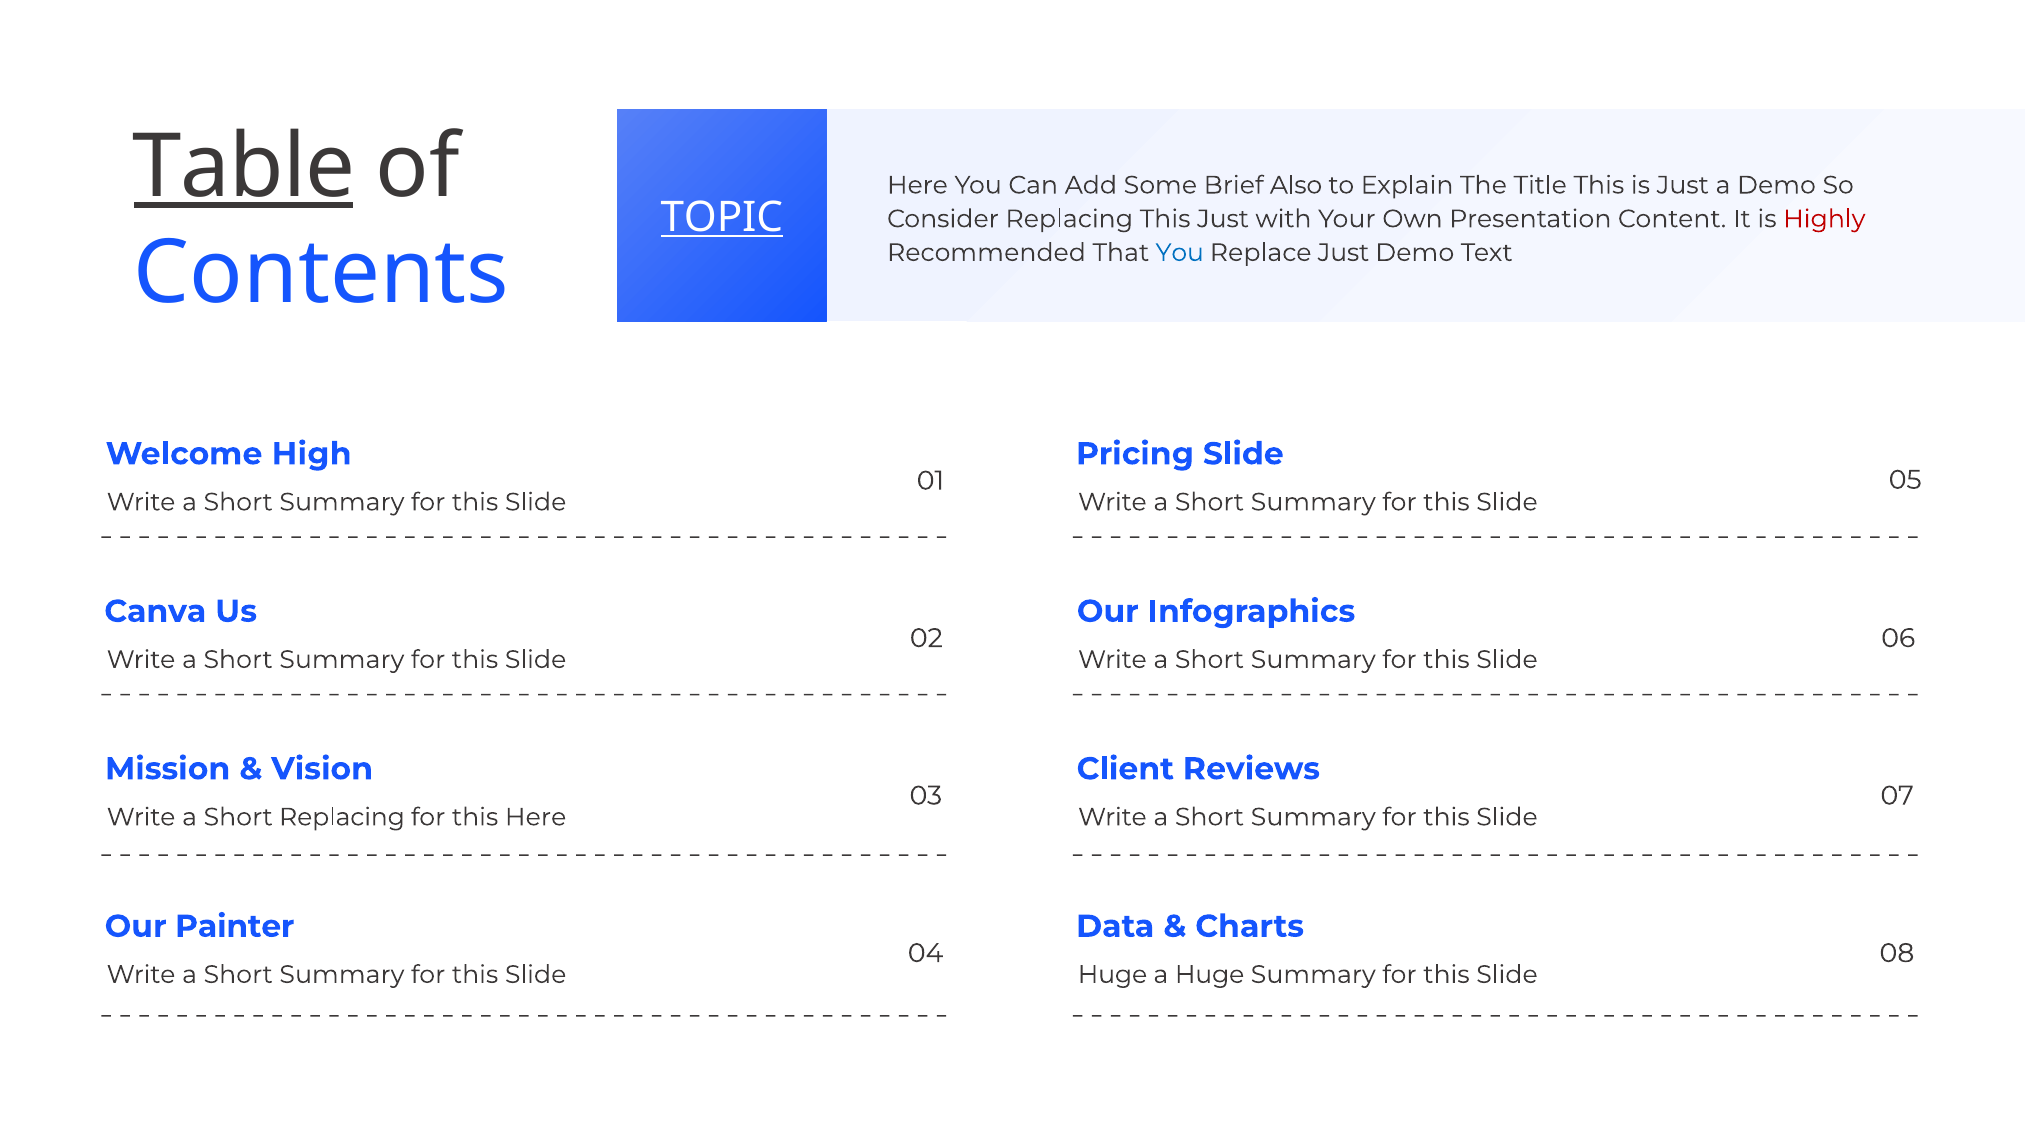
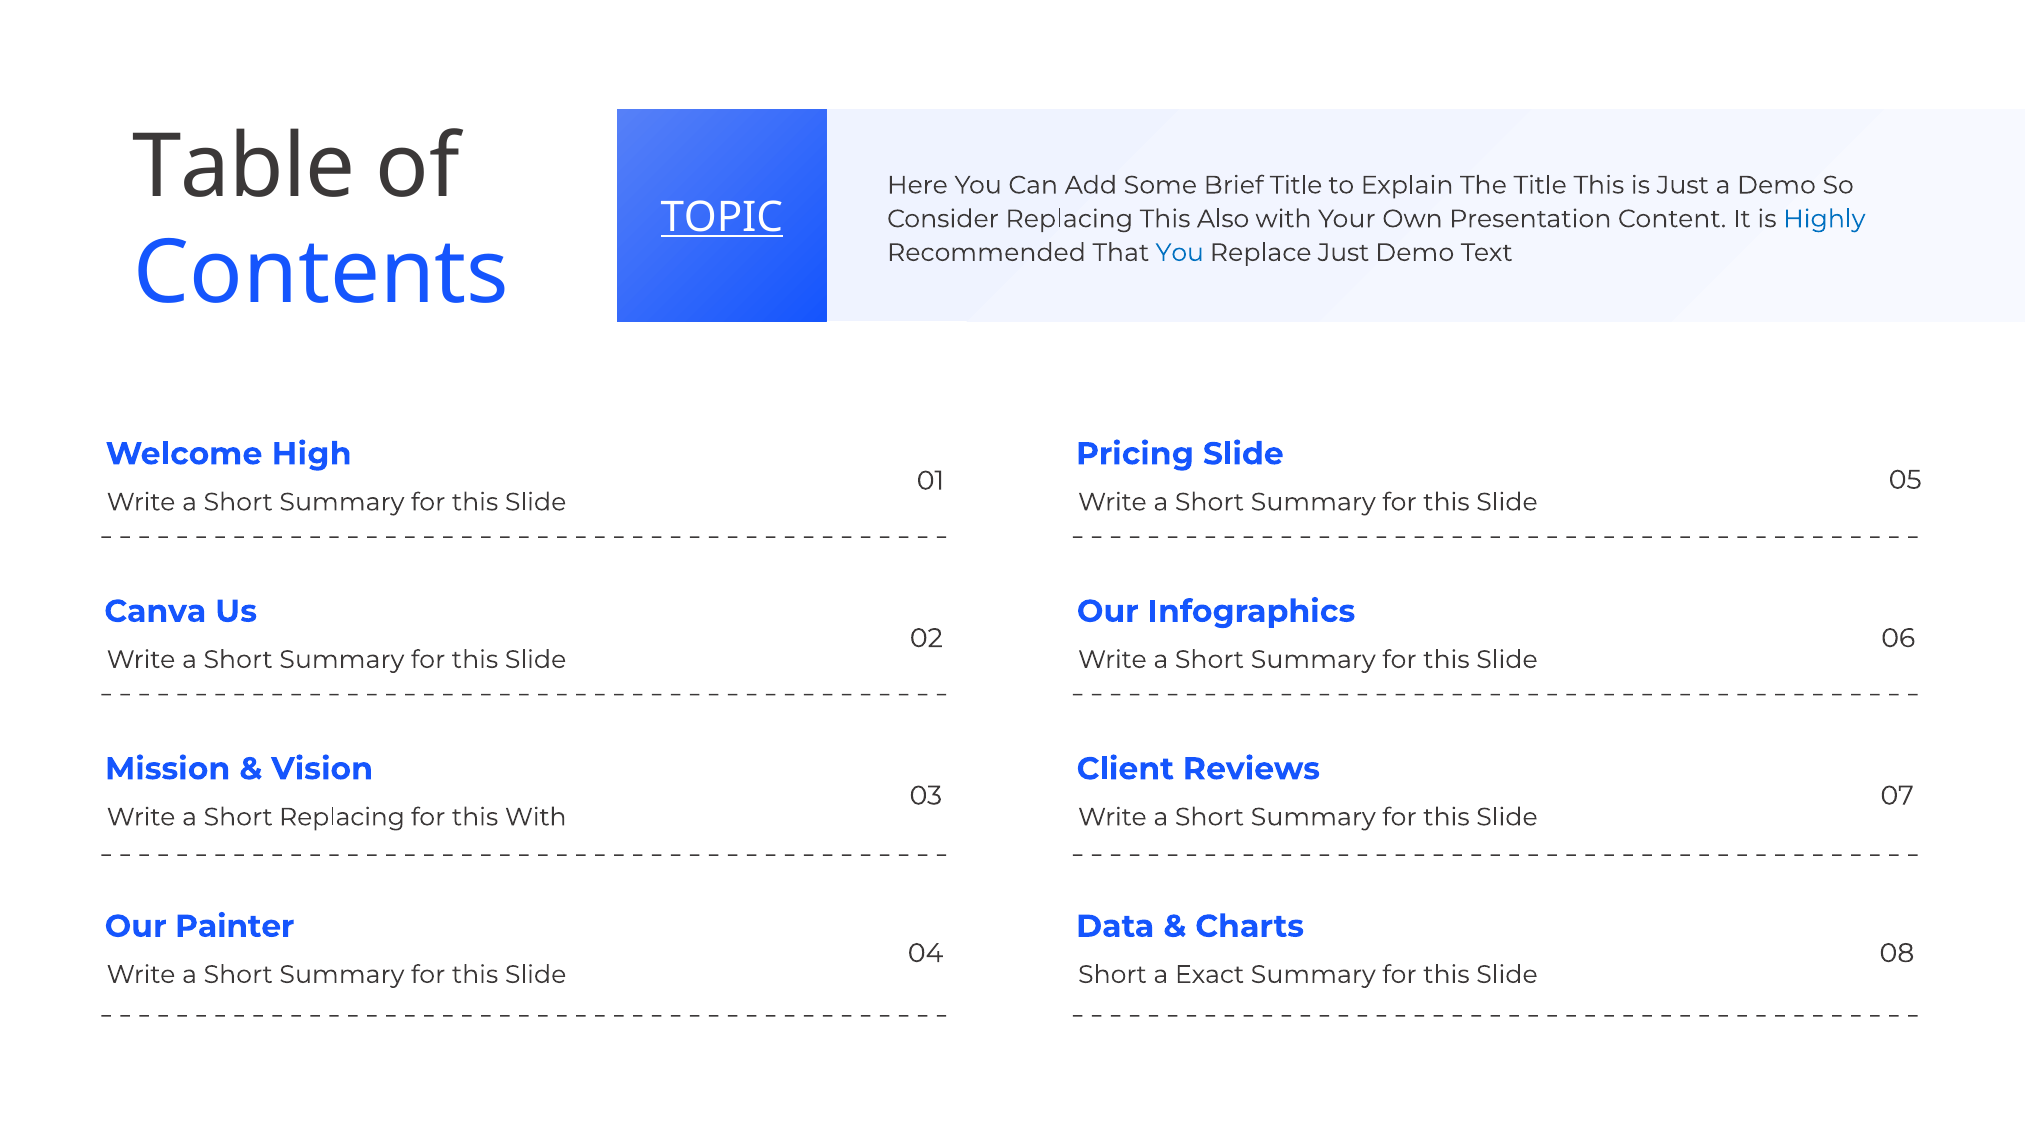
Table underline: present -> none
Brief Also: Also -> Title
This Just: Just -> Also
Highly colour: red -> blue
this Here: Here -> With
Huge at (1113, 975): Huge -> Short
a Huge: Huge -> Exact
